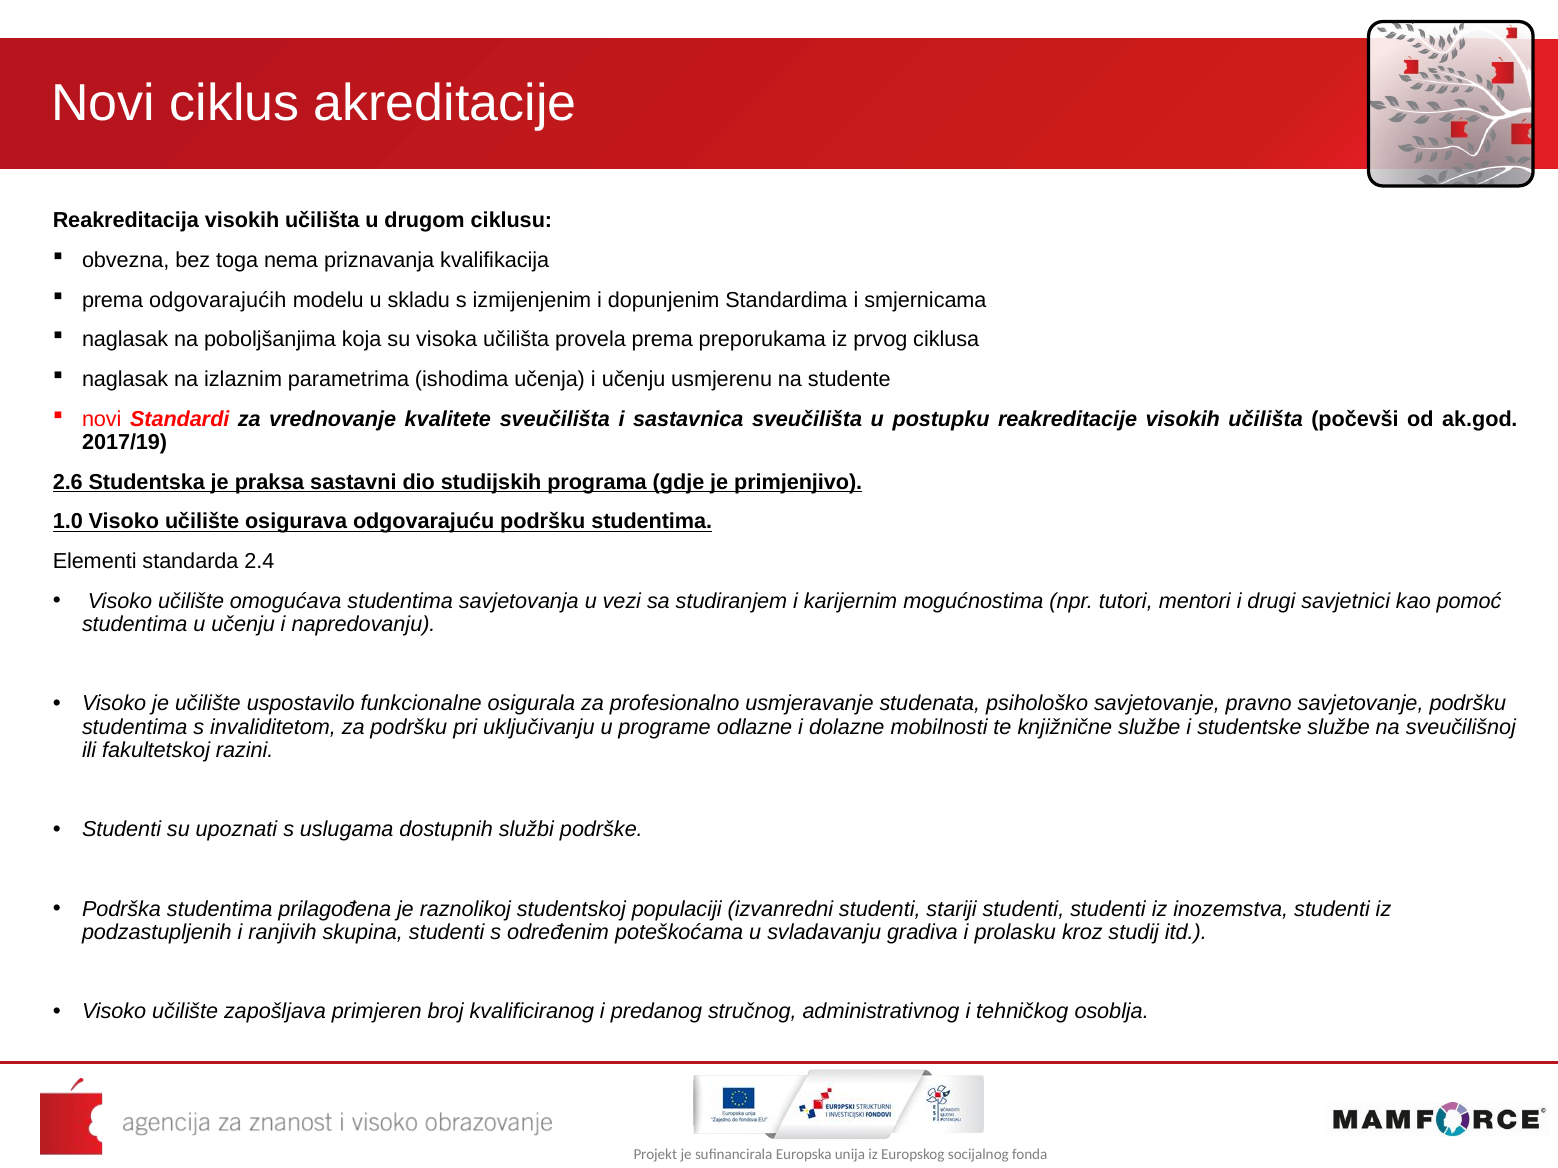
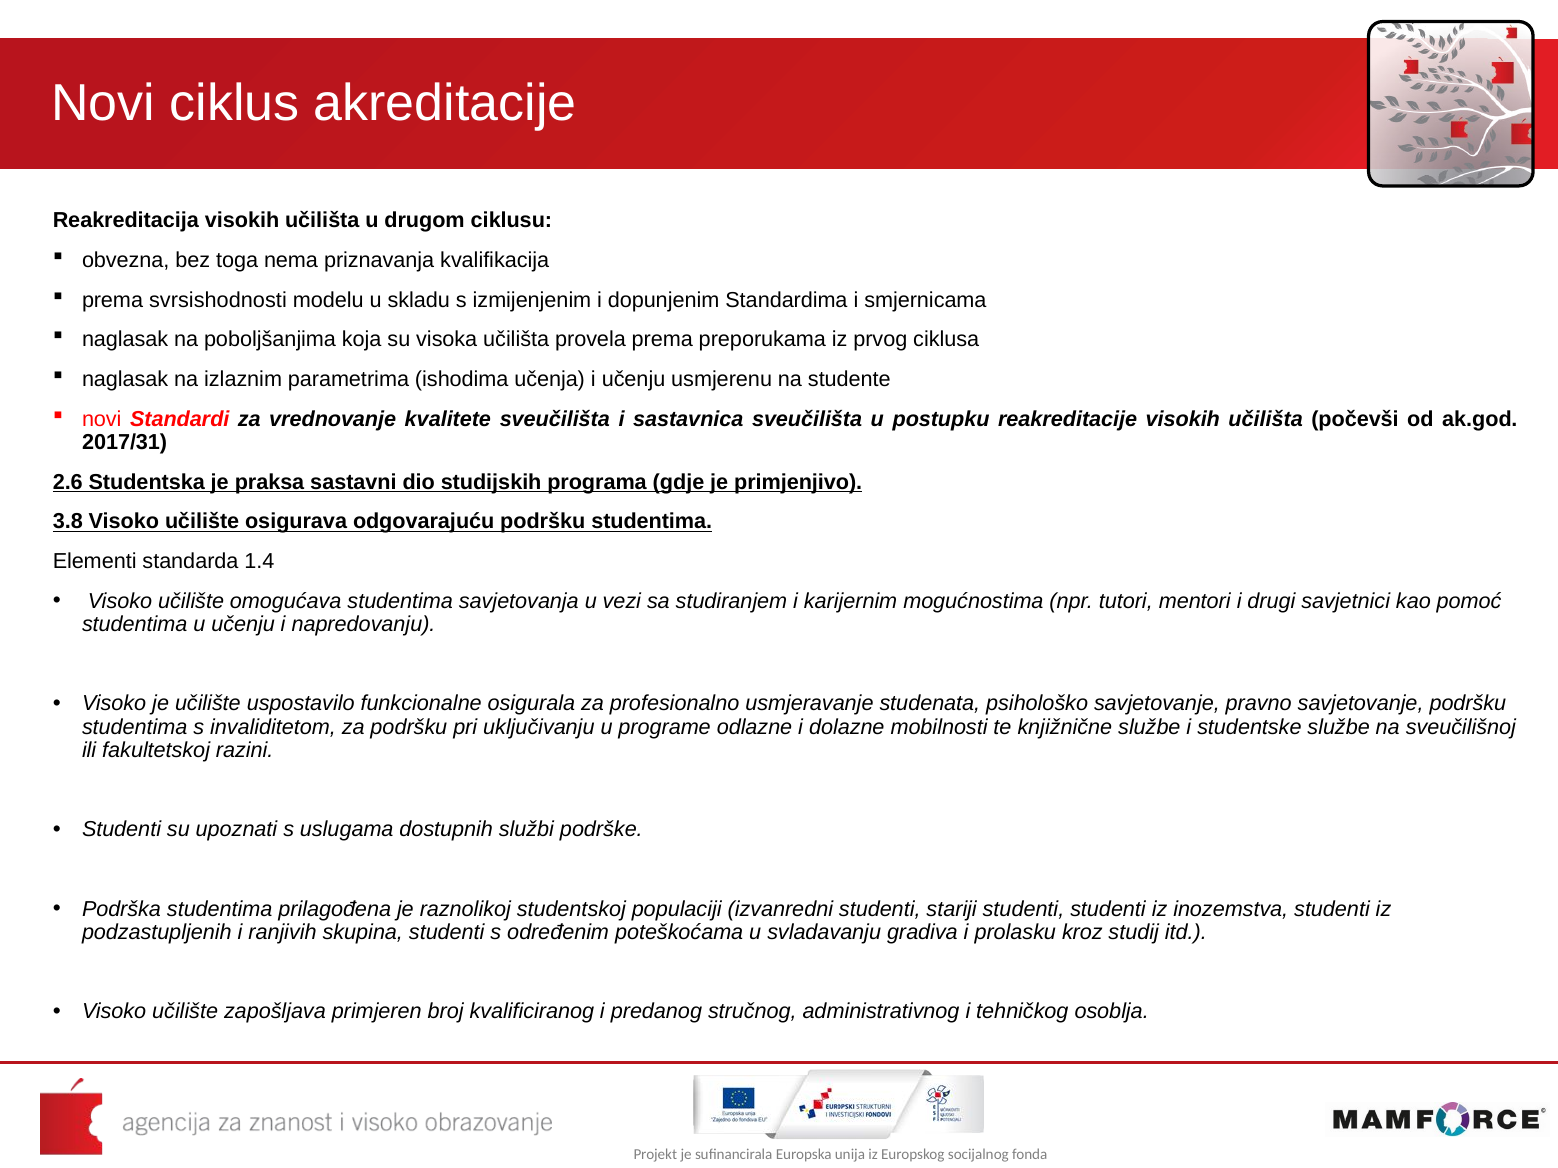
odgovarajućih: odgovarajućih -> svrsishodnosti
2017/19: 2017/19 -> 2017/31
1.0: 1.0 -> 3.8
2.4: 2.4 -> 1.4
